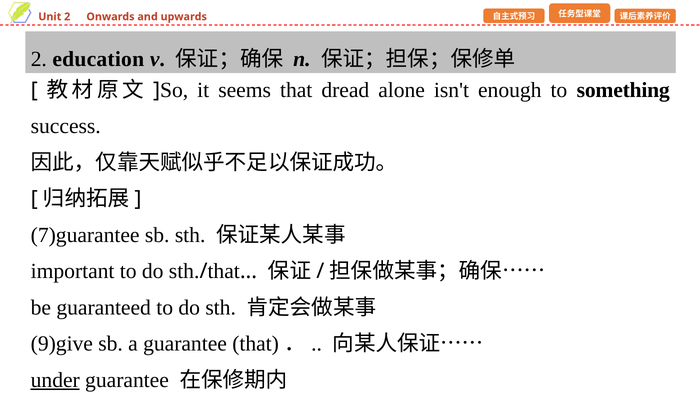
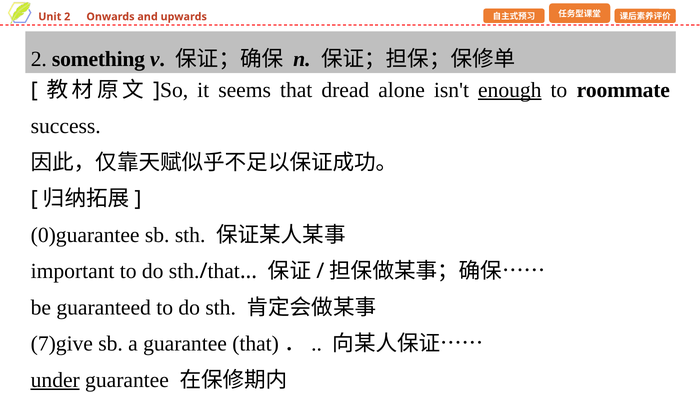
education: education -> something
enough underline: none -> present
something: something -> roommate
7)guarantee: 7)guarantee -> 0)guarantee
9)give: 9)give -> 7)give
